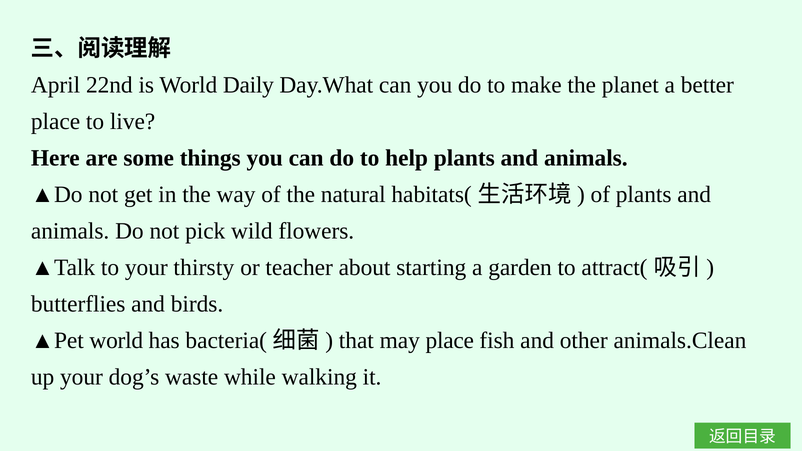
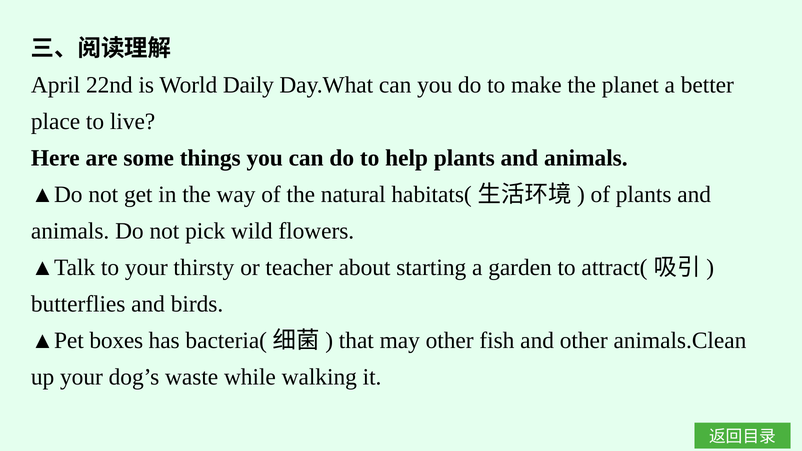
▲Pet world: world -> boxes
may place: place -> other
